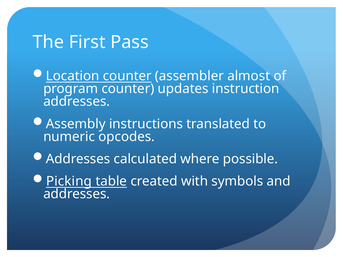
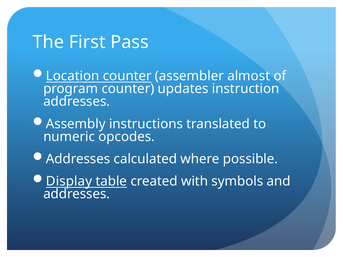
Picking: Picking -> Display
